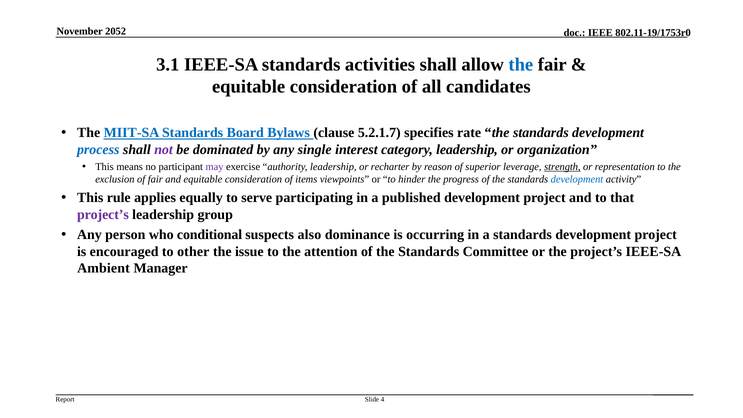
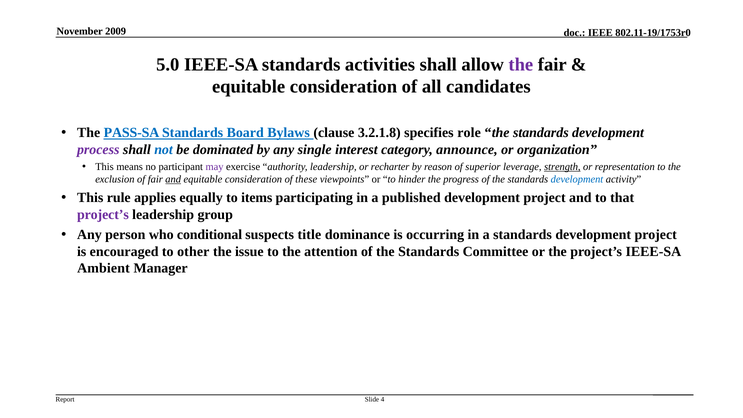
2052: 2052 -> 2009
3.1: 3.1 -> 5.0
the at (521, 64) colour: blue -> purple
MIIT-SA: MIIT-SA -> PASS-SA
5.2.1.7: 5.2.1.7 -> 3.2.1.8
rate: rate -> role
process colour: blue -> purple
not colour: purple -> blue
category leadership: leadership -> announce
and at (173, 179) underline: none -> present
items: items -> these
serve: serve -> items
also: also -> title
